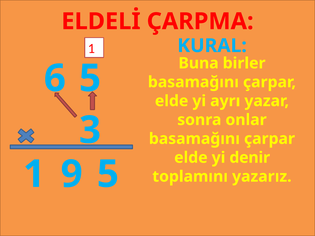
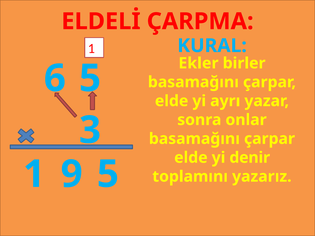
Buna: Buna -> Ekler
